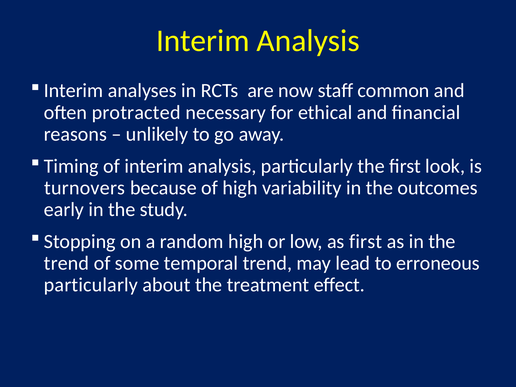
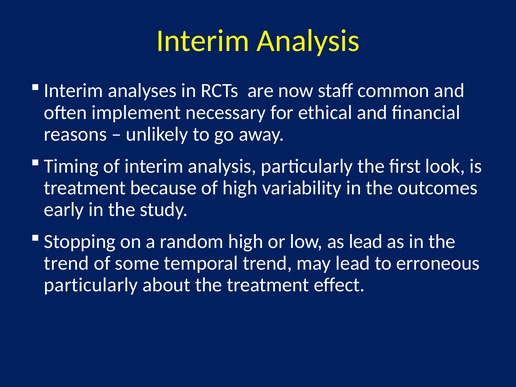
protracted: protracted -> implement
turnovers at (85, 188): turnovers -> treatment
as first: first -> lead
